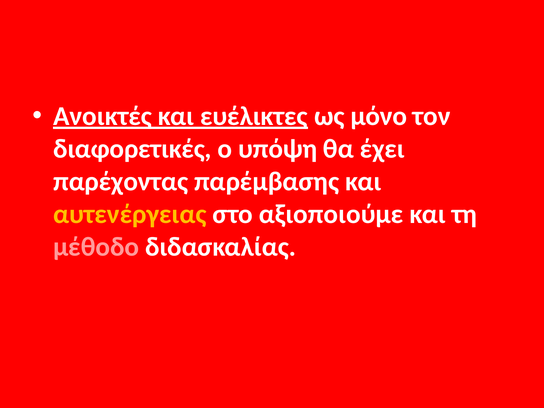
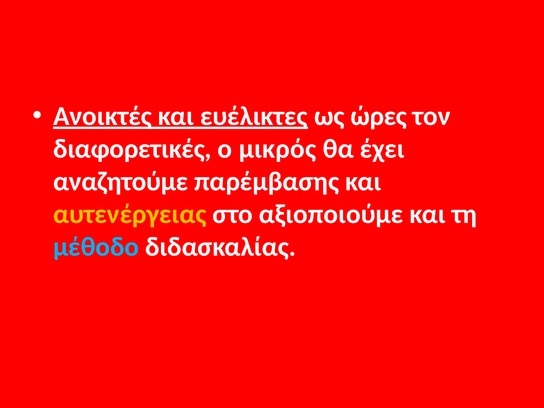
μόνο: μόνο -> ώρες
υπόψη: υπόψη -> μικρός
παρέχοντας: παρέχοντας -> αναζητούμε
μέθοδο colour: pink -> light blue
